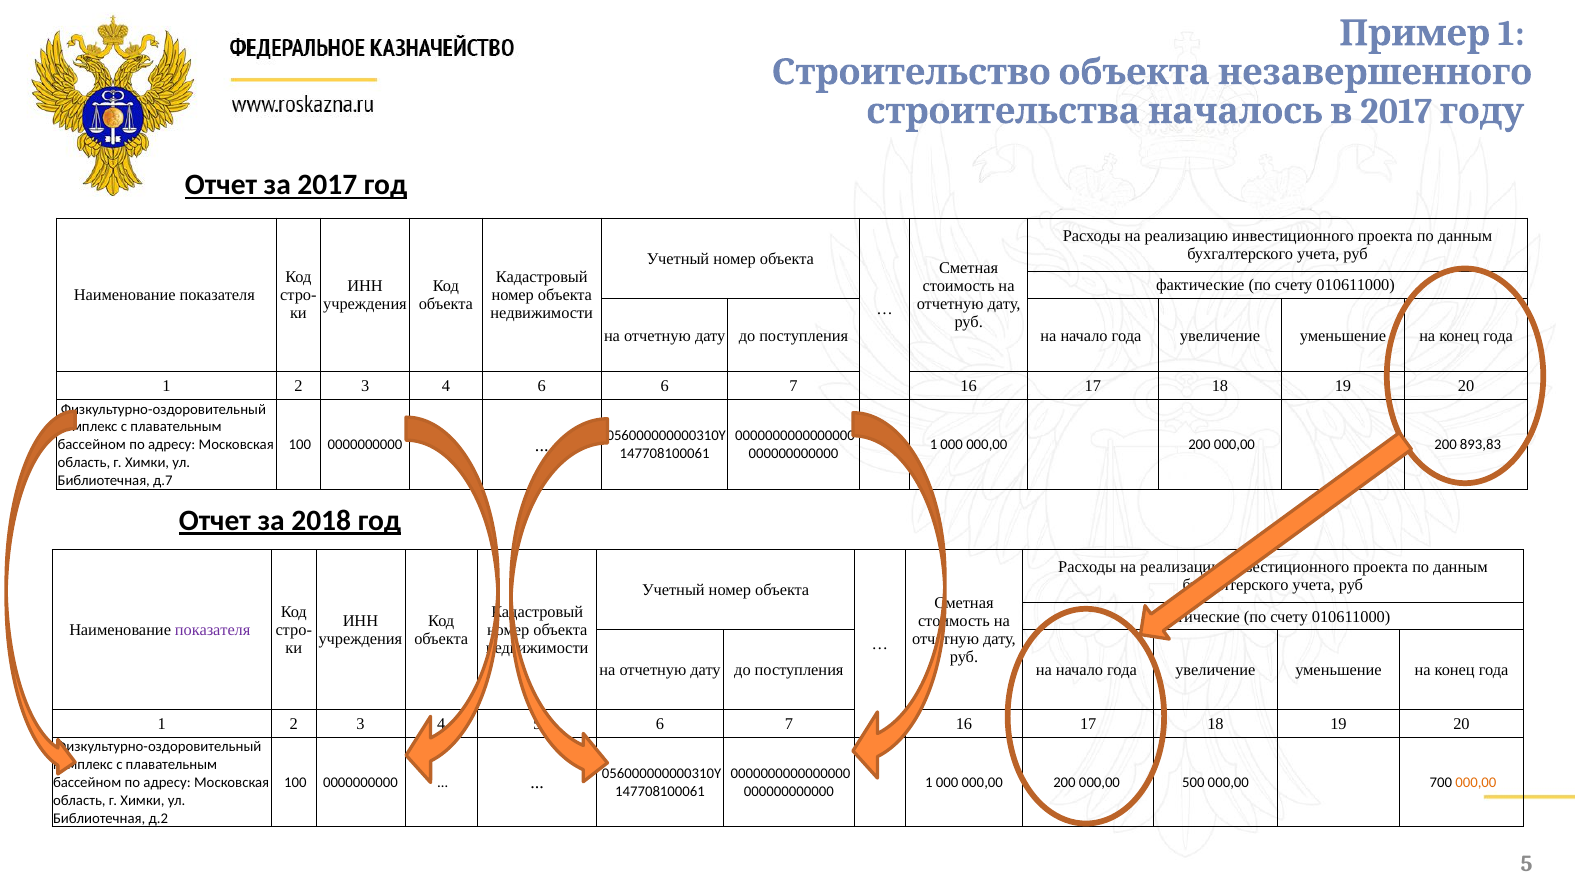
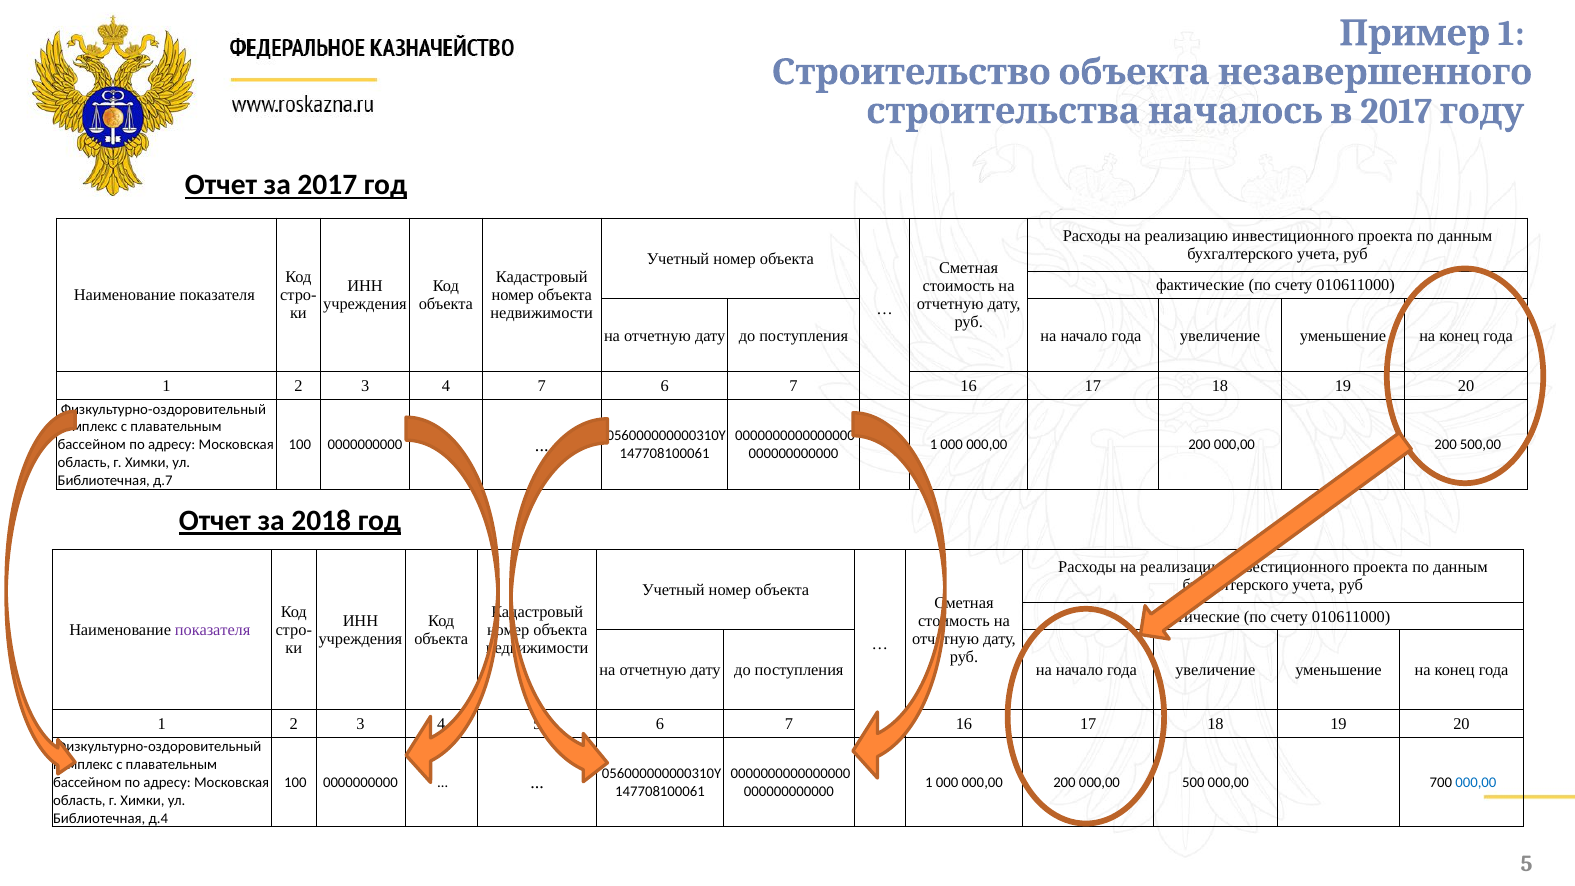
4 6: 6 -> 7
893,83: 893,83 -> 500,00
000,00 at (1476, 782) colour: orange -> blue
д.2: д.2 -> д.4
